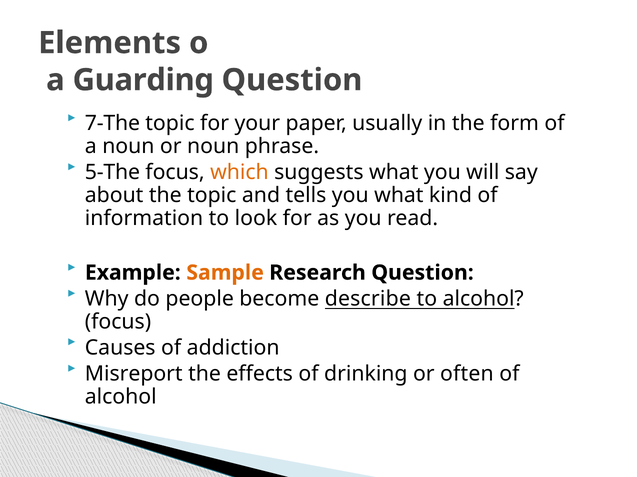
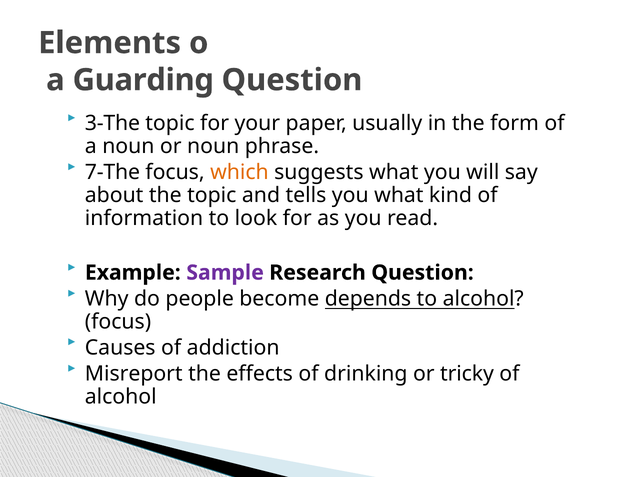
7-The: 7-The -> 3-The
5-The: 5-The -> 7-The
Sample colour: orange -> purple
describe: describe -> depends
often: often -> tricky
